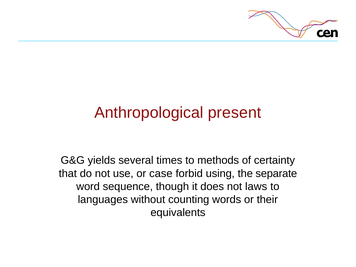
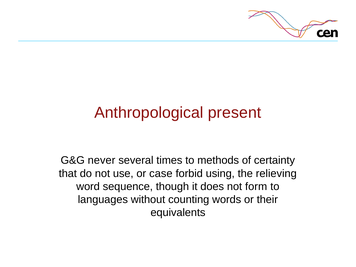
yields: yields -> never
separate: separate -> relieving
laws: laws -> form
